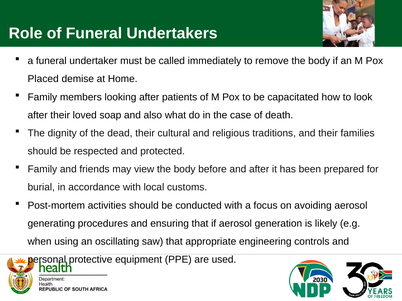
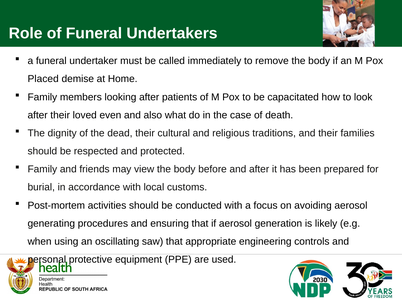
soap: soap -> even
